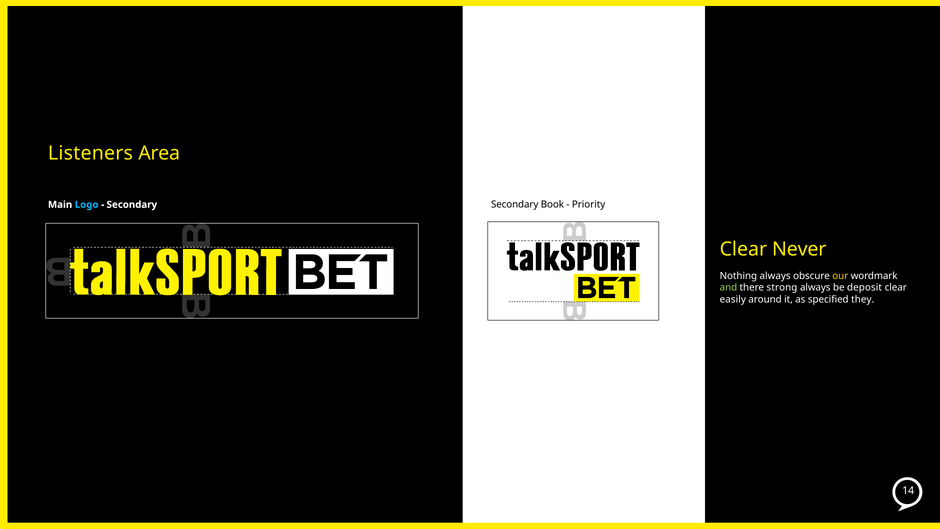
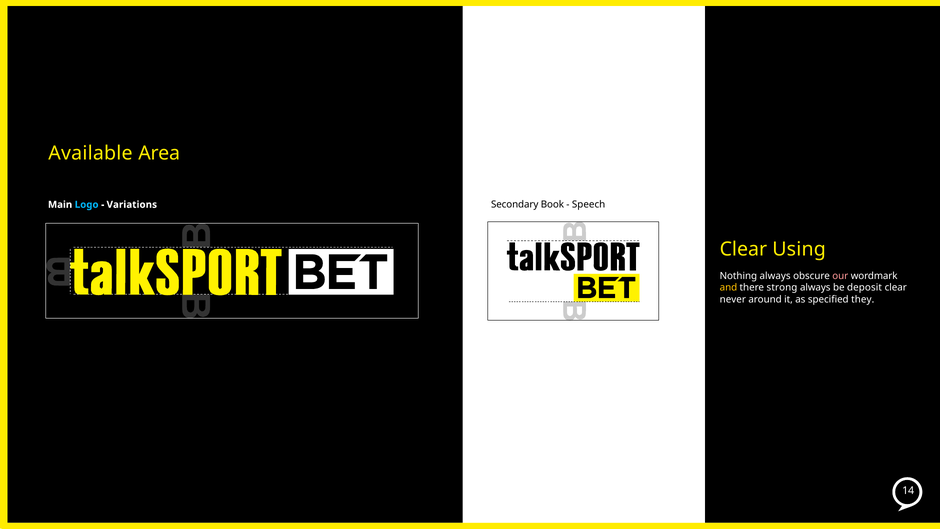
Listeners: Listeners -> Available
Secondary at (132, 205): Secondary -> Variations
Priority: Priority -> Speech
Never: Never -> Using
our colour: yellow -> pink
and colour: light green -> yellow
easily: easily -> never
